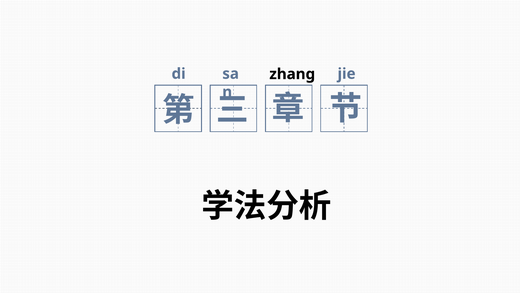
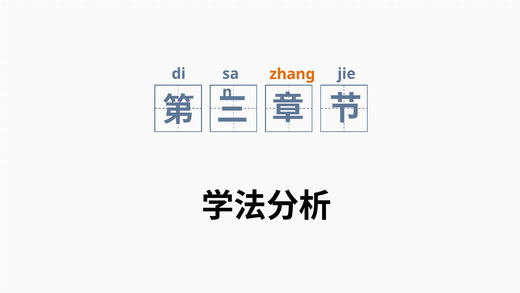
zhang colour: black -> orange
